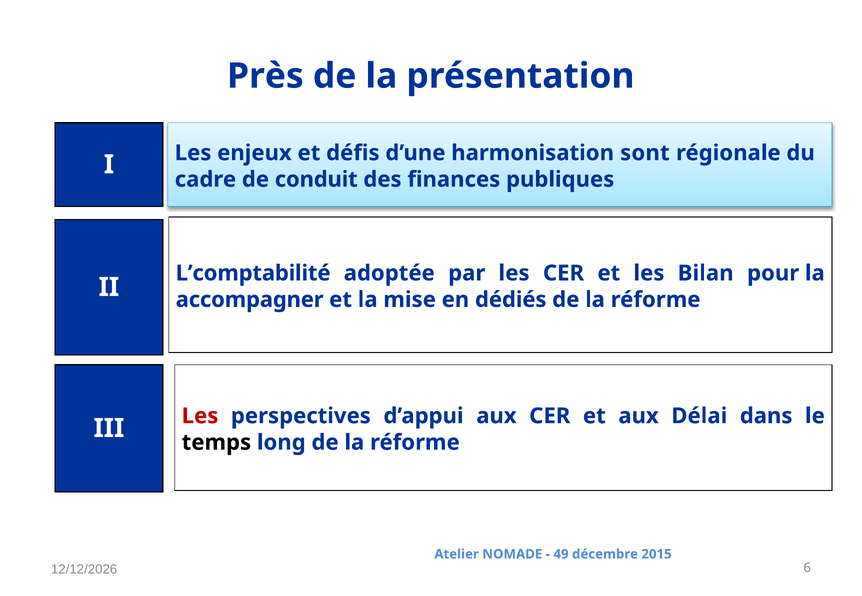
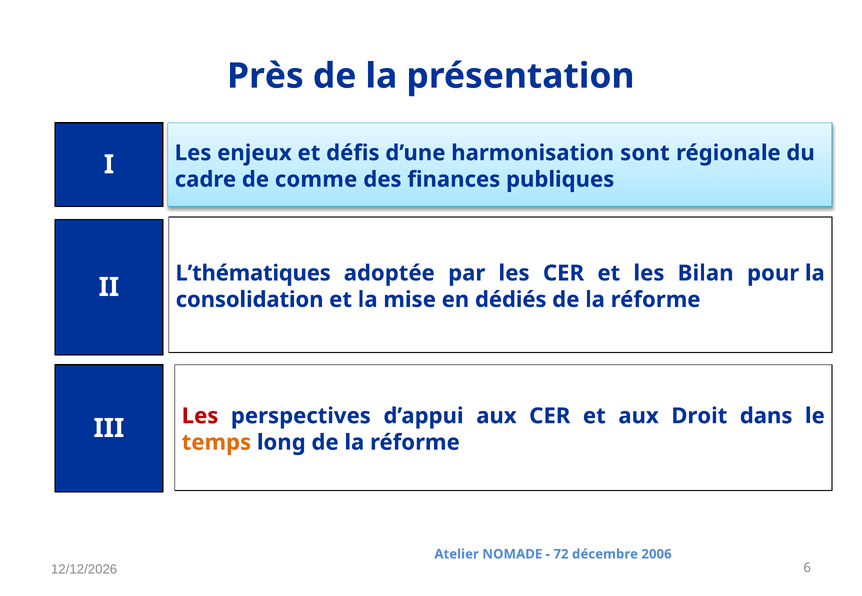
conduit: conduit -> comme
L’comptabilité: L’comptabilité -> L’thématiques
accompagner: accompagner -> consolidation
Délai: Délai -> Droit
temps colour: black -> orange
49: 49 -> 72
2015: 2015 -> 2006
